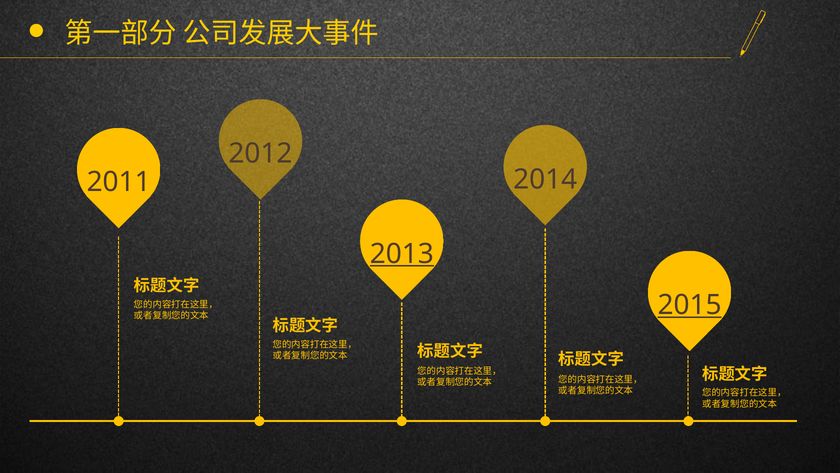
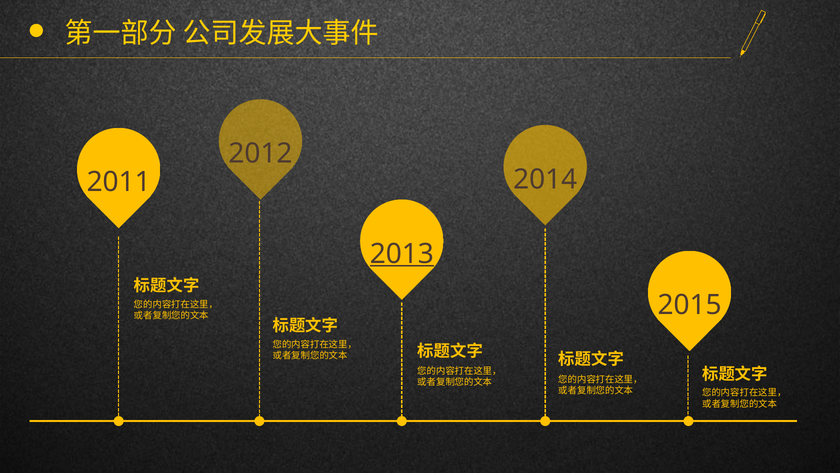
2015 underline: present -> none
